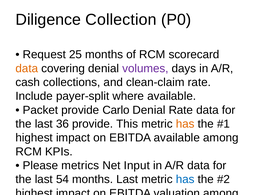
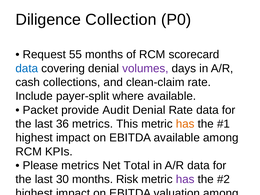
25: 25 -> 55
data at (27, 68) colour: orange -> blue
Carlo: Carlo -> Audit
36 provide: provide -> metrics
Input: Input -> Total
54: 54 -> 30
months Last: Last -> Risk
has at (185, 179) colour: blue -> purple
